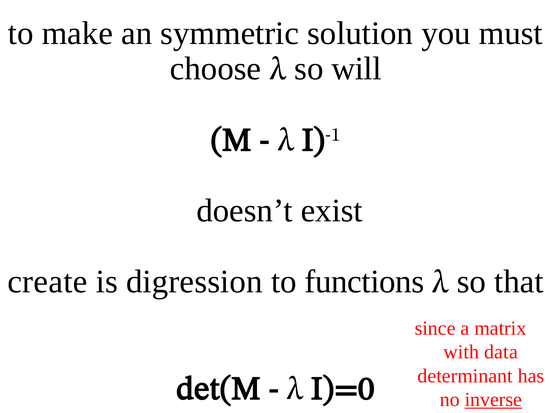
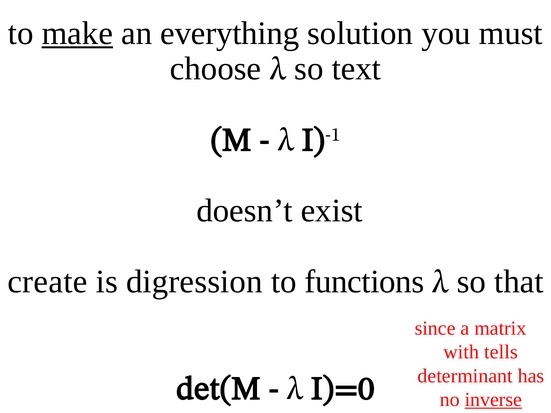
make underline: none -> present
symmetric: symmetric -> everything
will: will -> text
data: data -> tells
